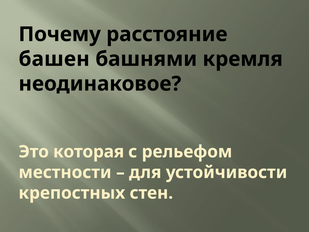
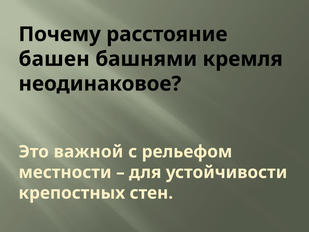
которая: которая -> важной
